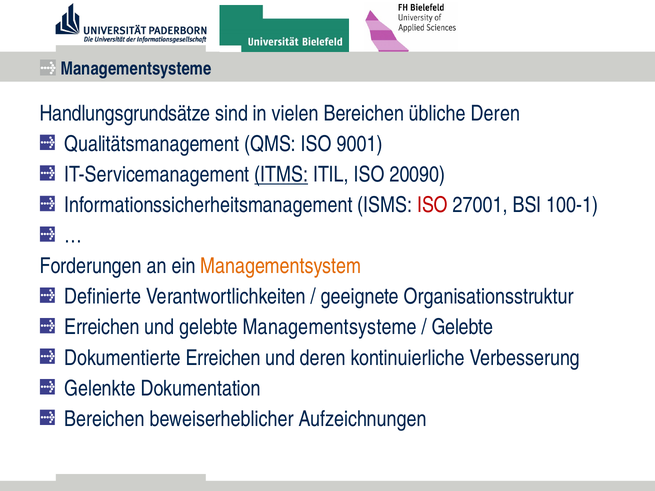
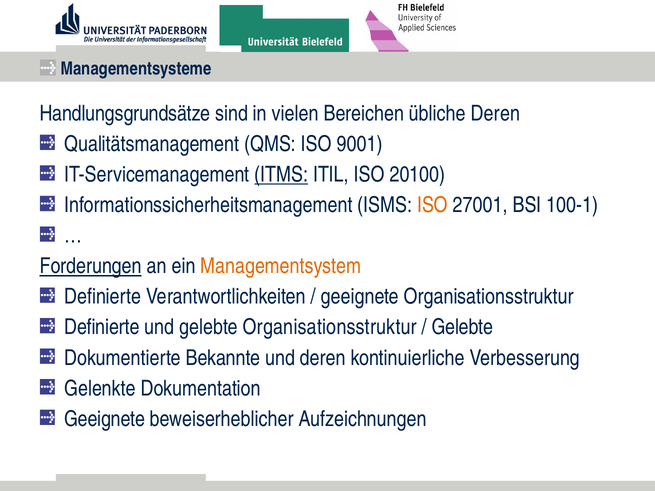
20090: 20090 -> 20100
ISO at (433, 205) colour: red -> orange
Forderungen underline: none -> present
Erreichen at (102, 327): Erreichen -> Definierte
gelebte Managementsysteme: Managementsysteme -> Organisationsstruktur
Dokumentierte Erreichen: Erreichen -> Bekannte
Bereichen at (105, 419): Bereichen -> Geeignete
